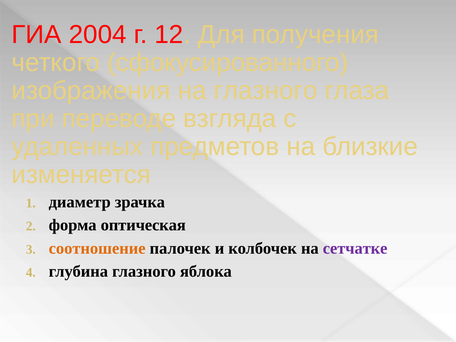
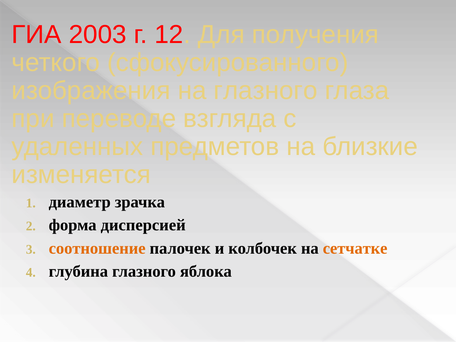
2004: 2004 -> 2003
оптическая: оптическая -> дисперсией
сетчатке colour: purple -> orange
